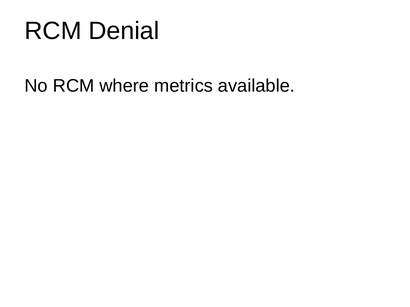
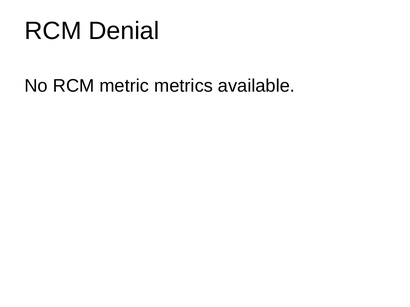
where: where -> metric
